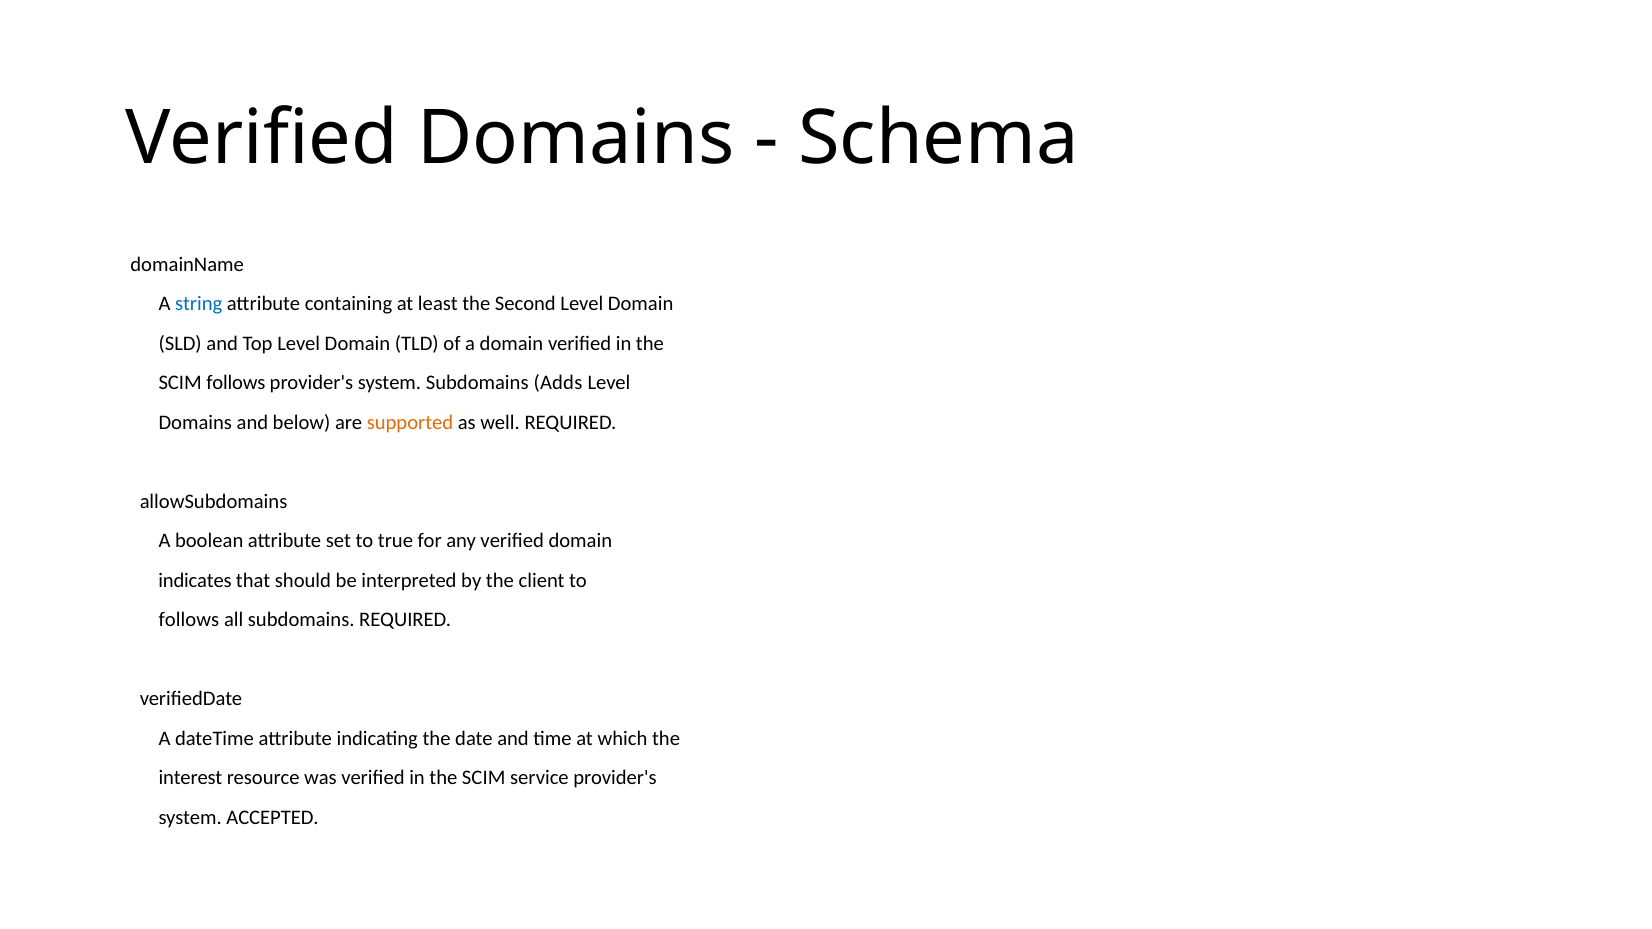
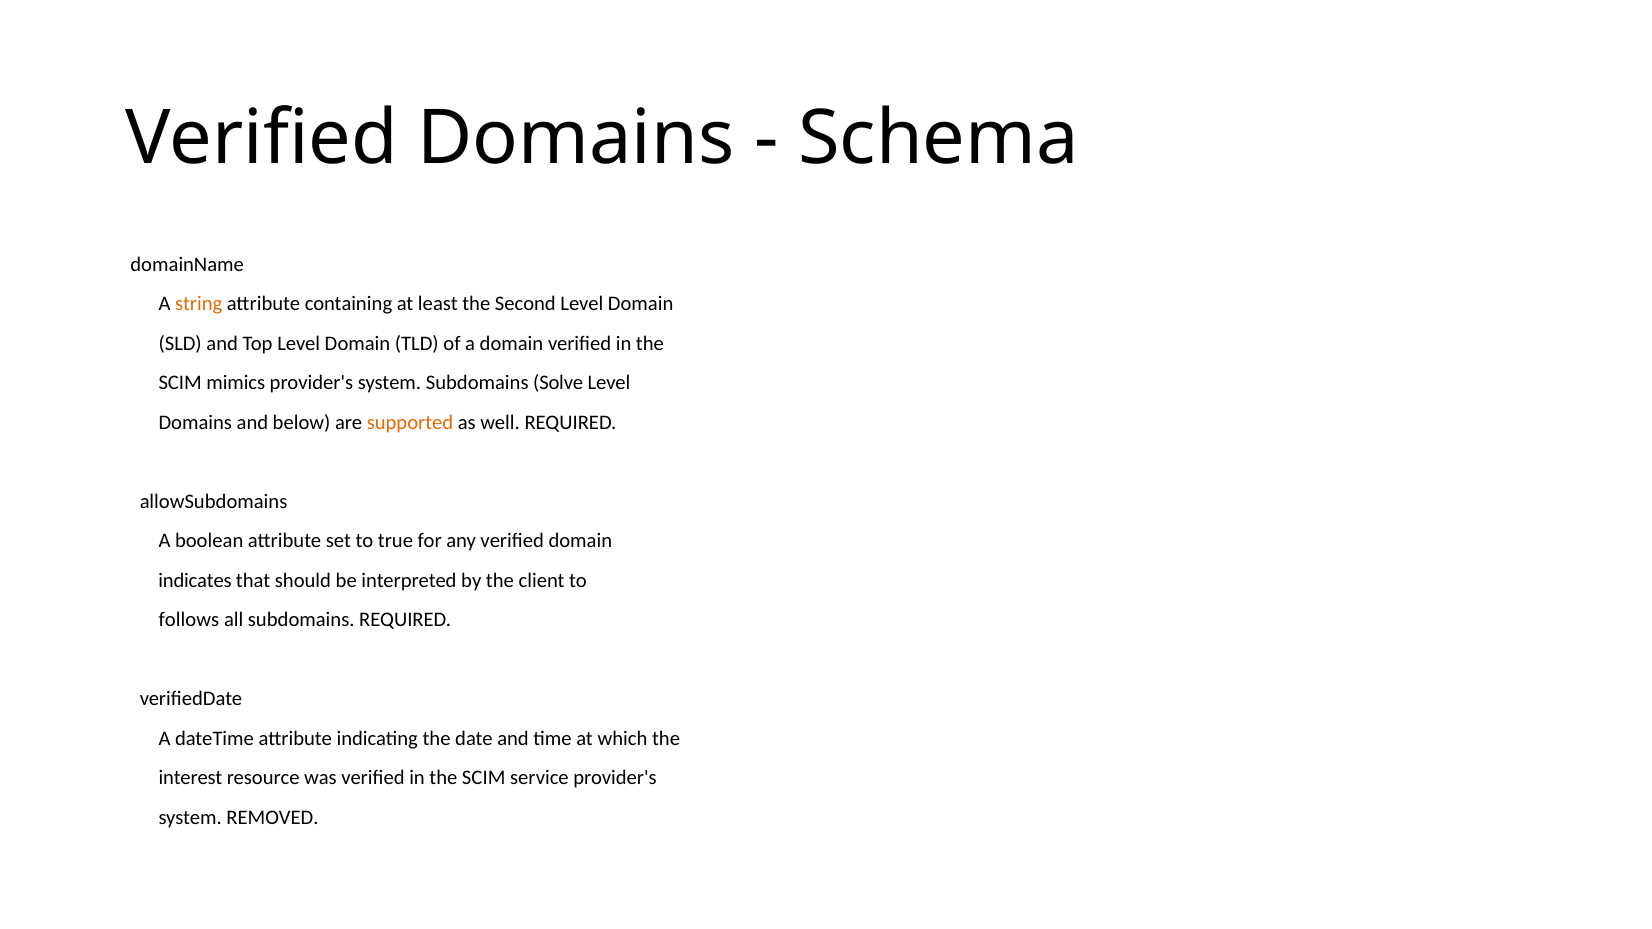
string colour: blue -> orange
SCIM follows: follows -> mimics
Adds: Adds -> Solve
ACCEPTED: ACCEPTED -> REMOVED
